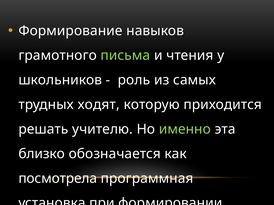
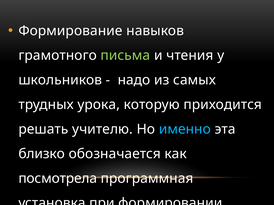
роль: роль -> надо
ходят: ходят -> урока
именно colour: light green -> light blue
